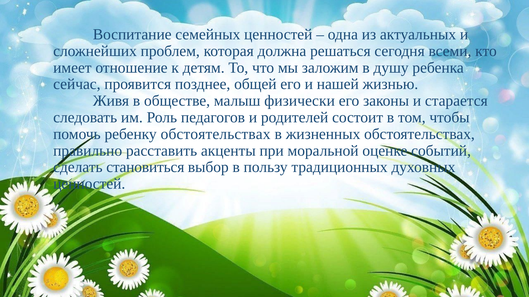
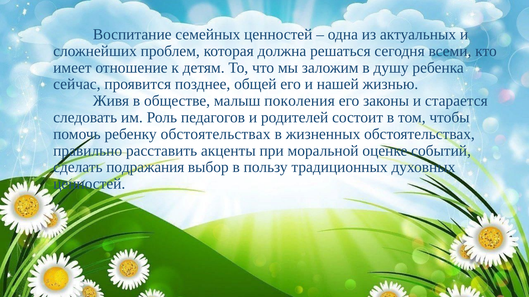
физически: физически -> поколения
становиться: становиться -> подражания
